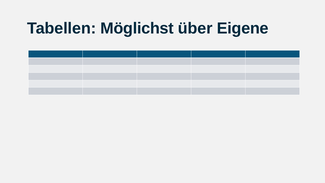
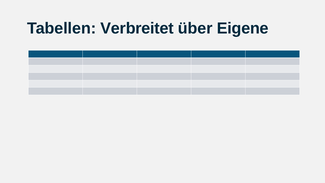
Möglichst: Möglichst -> Verbreitet
